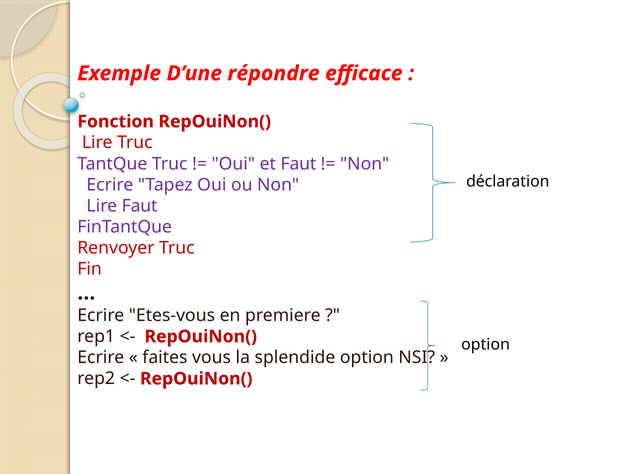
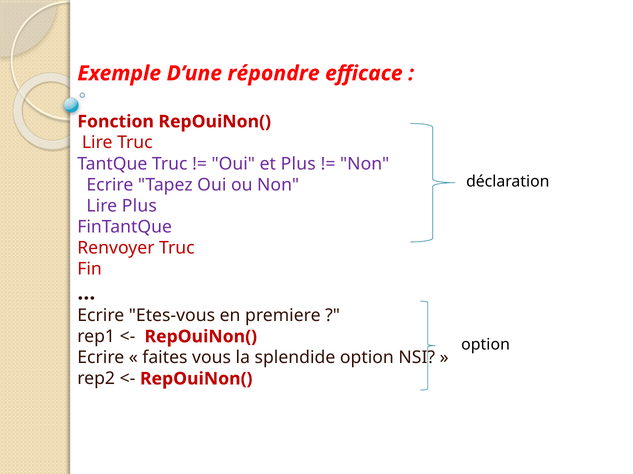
et Faut: Faut -> Plus
Lire Faut: Faut -> Plus
